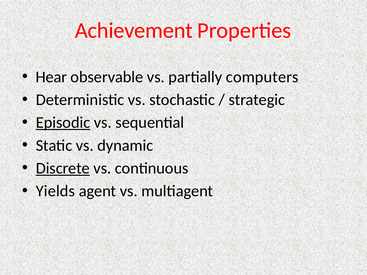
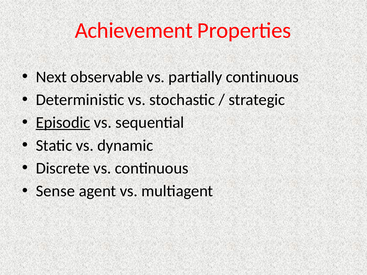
Hear: Hear -> Next
partially computers: computers -> continuous
Discrete underline: present -> none
Yields: Yields -> Sense
